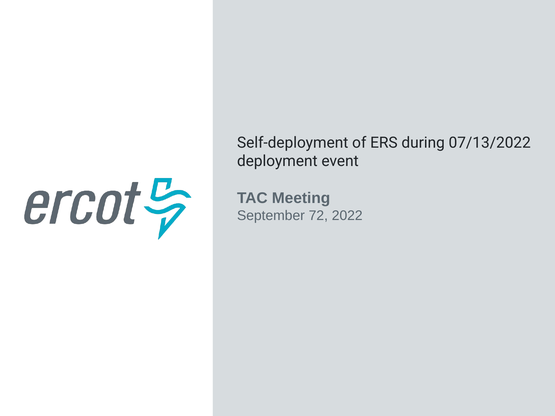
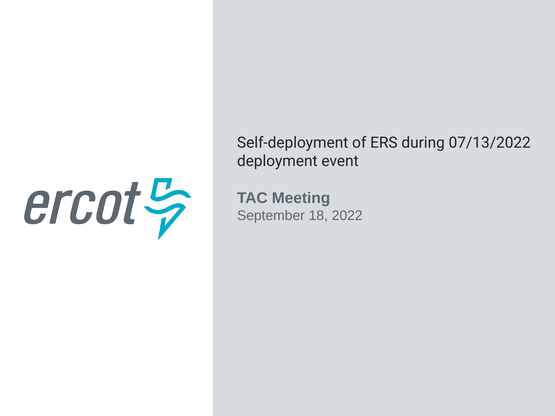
72: 72 -> 18
